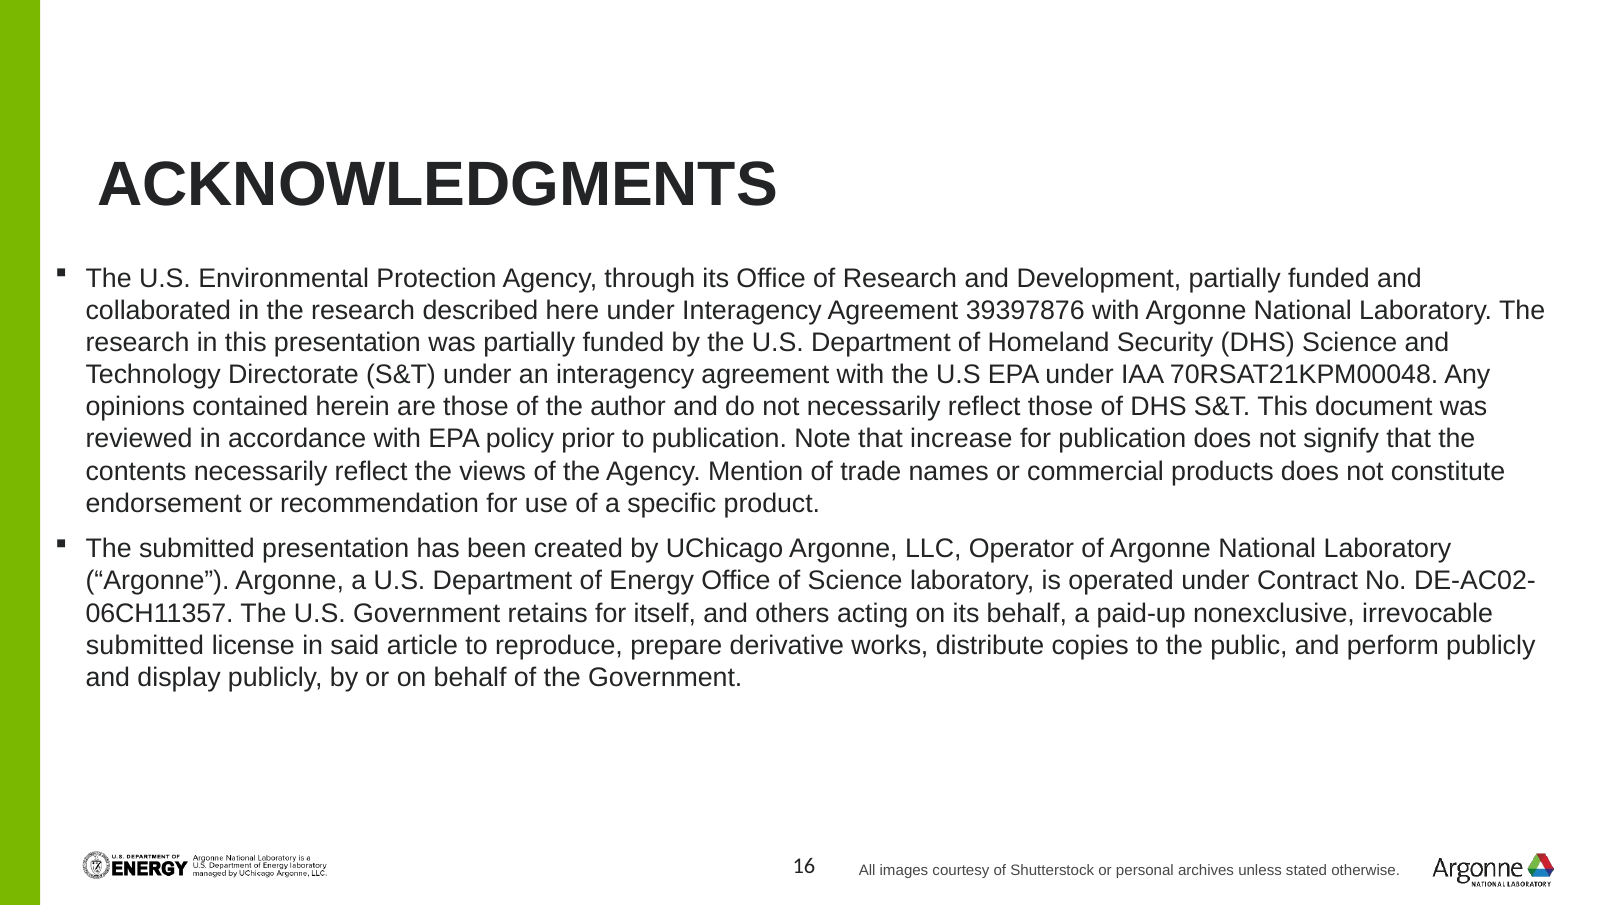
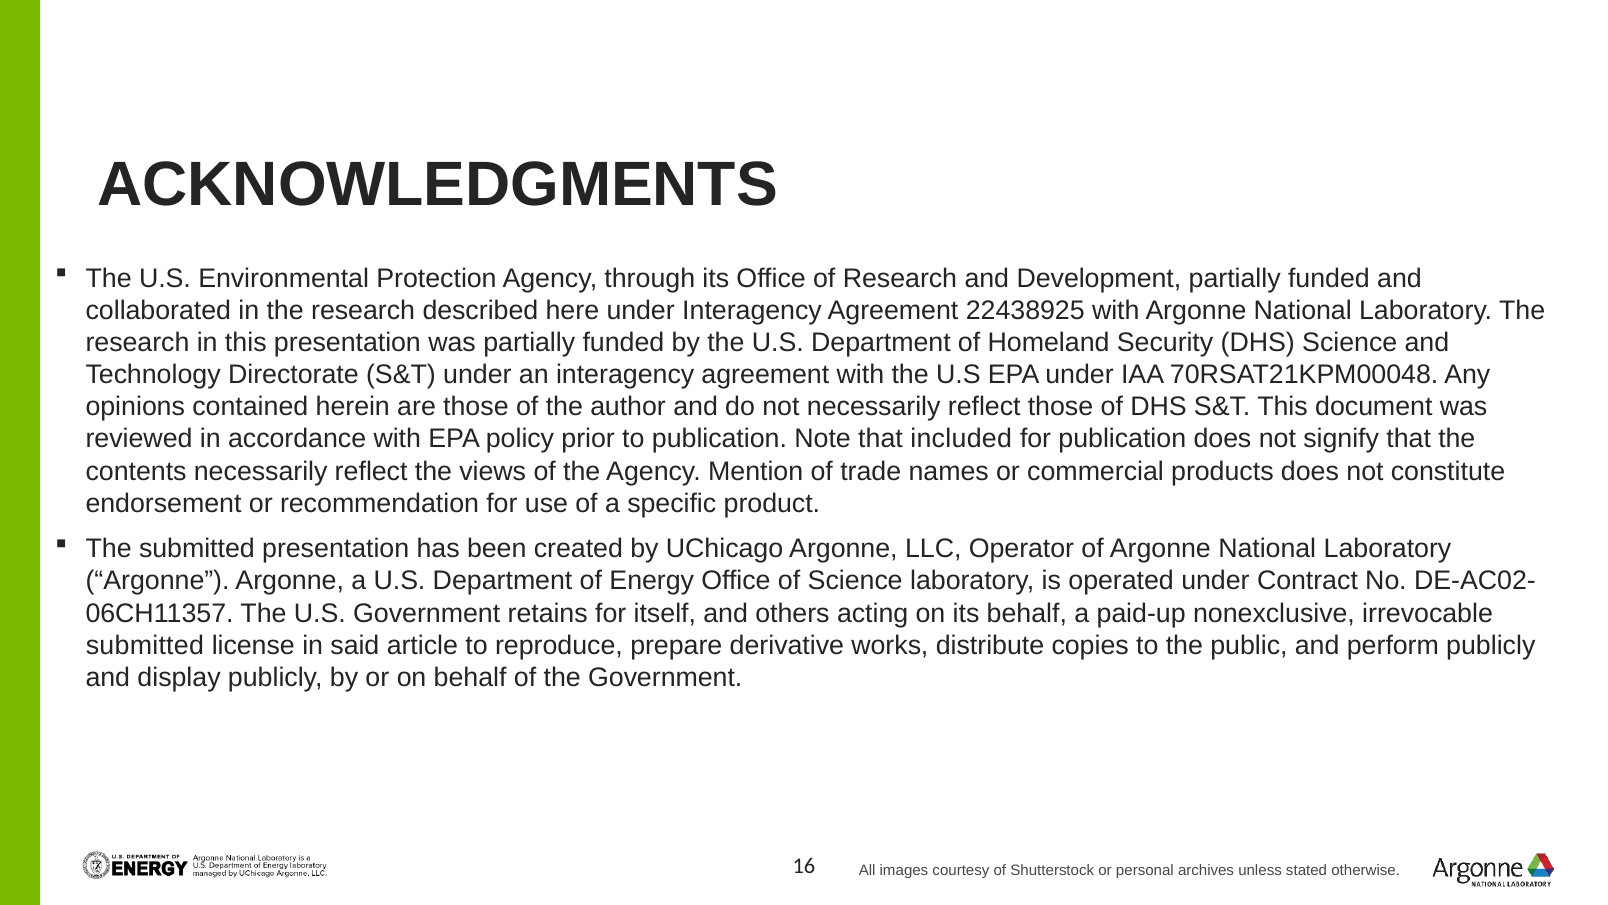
39397876: 39397876 -> 22438925
increase: increase -> included
